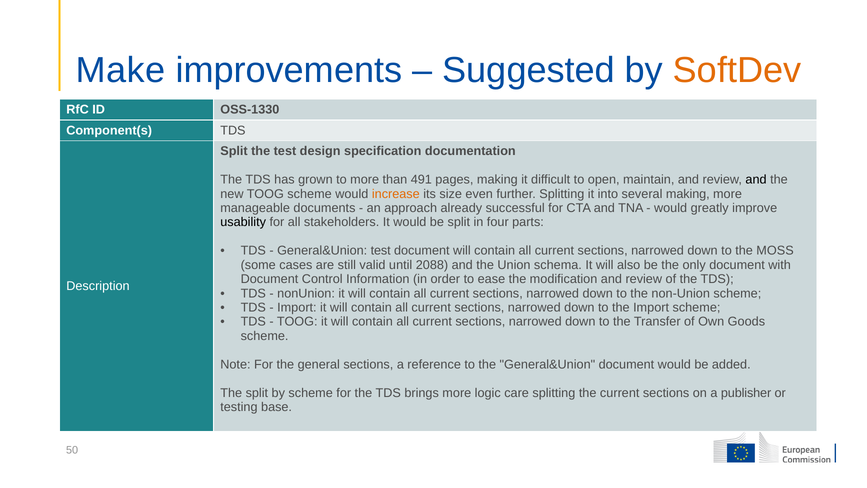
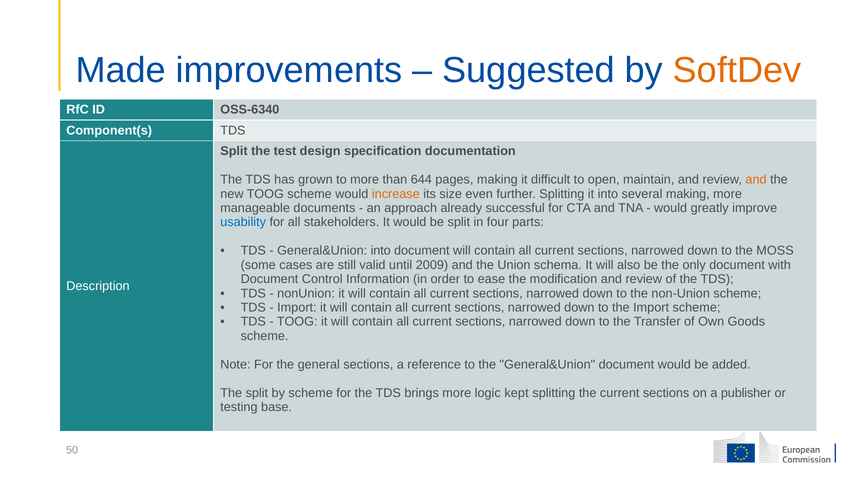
Make: Make -> Made
OSS-1330: OSS-1330 -> OSS-6340
491: 491 -> 644
and at (756, 180) colour: black -> orange
usability colour: black -> blue
General&Union test: test -> into
2088: 2088 -> 2009
care: care -> kept
